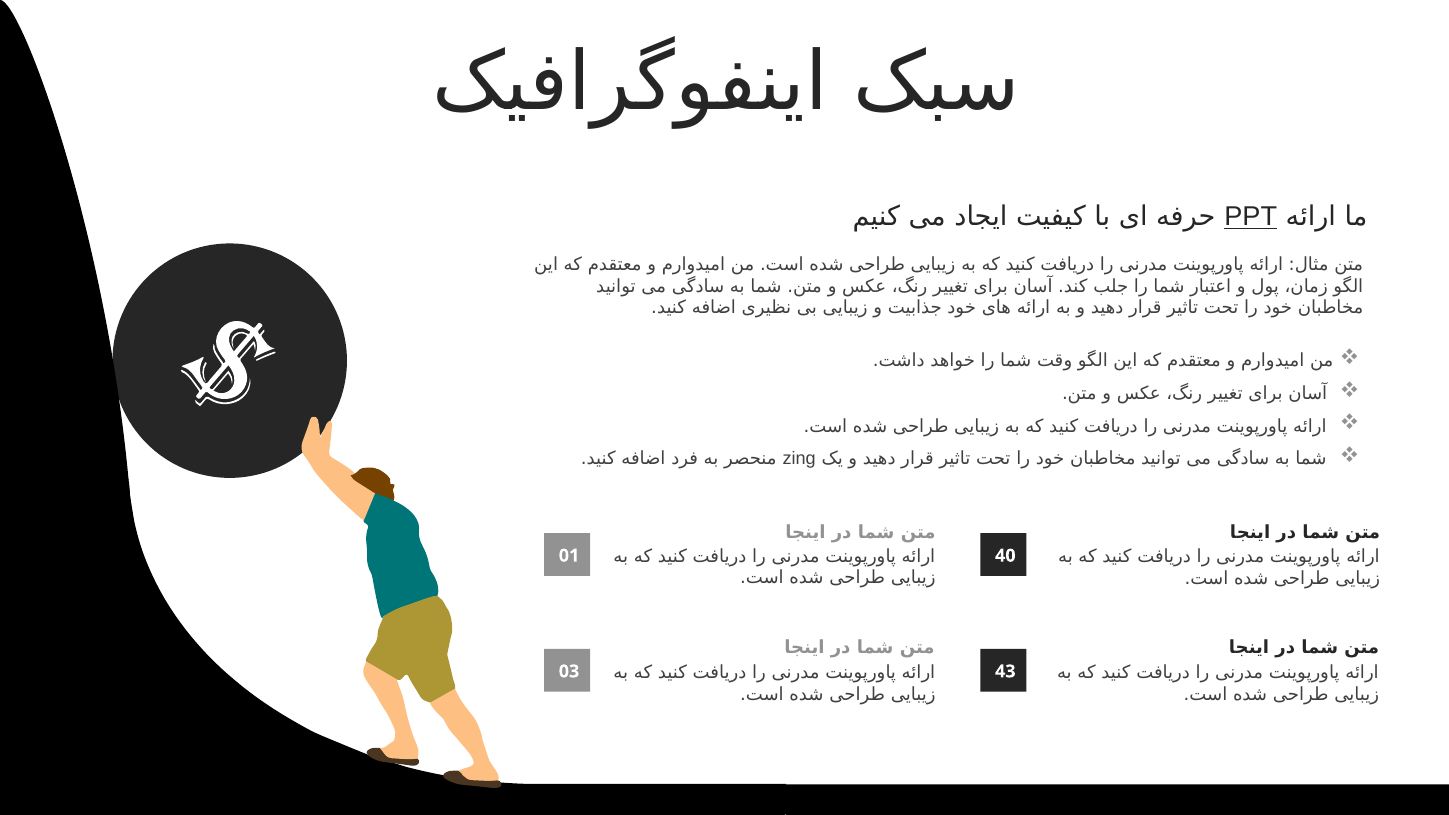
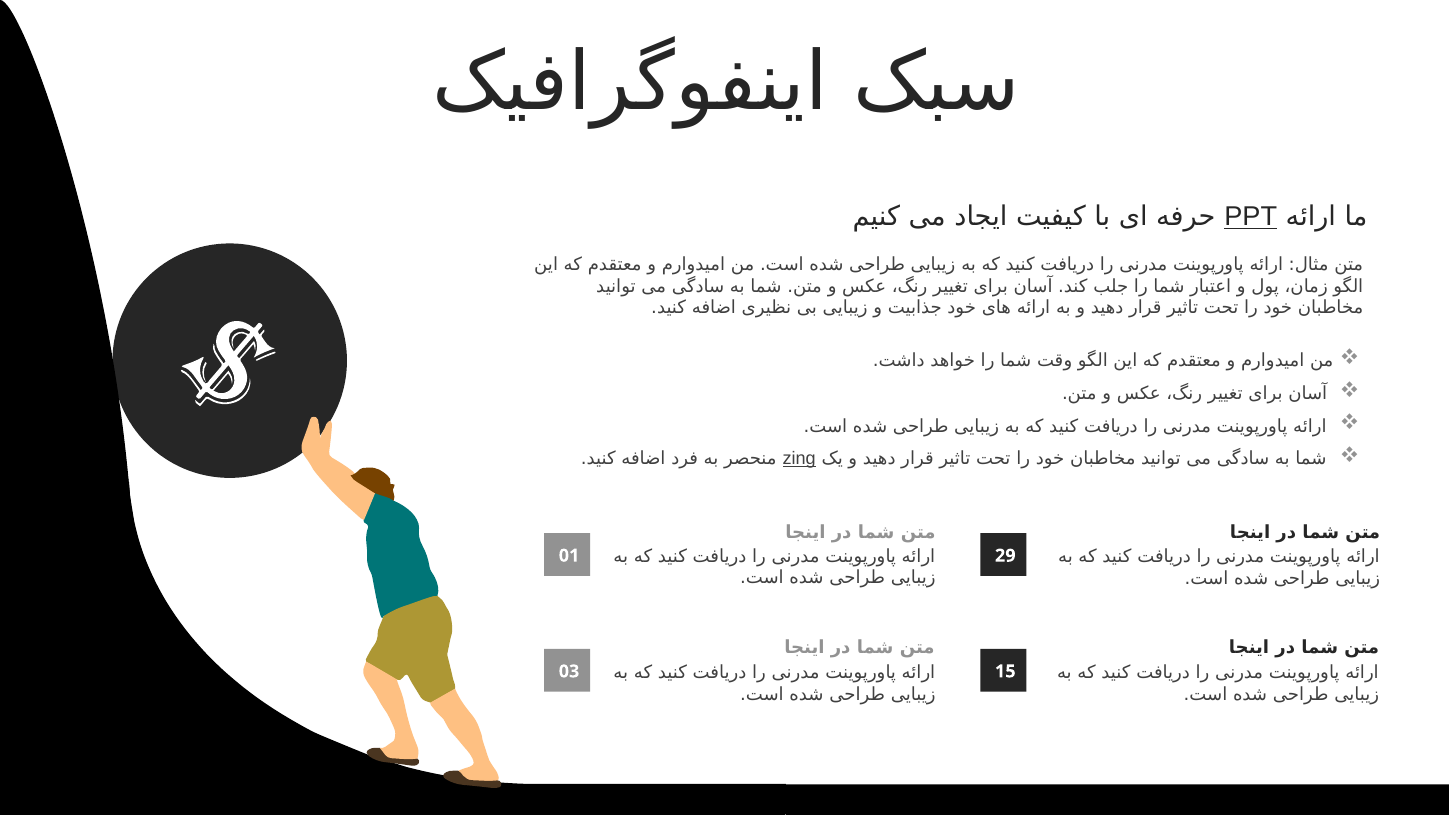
zing underline: none -> present
40: 40 -> 29
43: 43 -> 15
